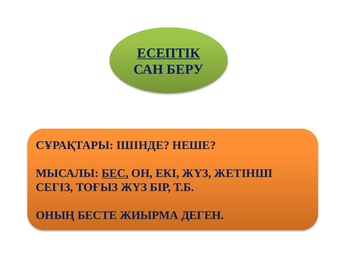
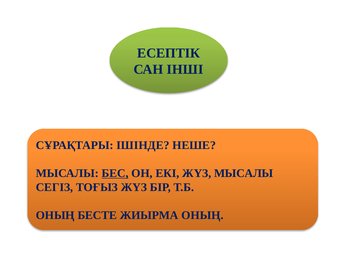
ЕСЕПТІК underline: present -> none
БЕРУ: БЕРУ -> ІНШІ
ЖҮЗ ЖЕТІНШІ: ЖЕТІНШІ -> МЫСАЛЫ
ЖИЫРМА ДЕГЕН: ДЕГЕН -> ОНЫҢ
